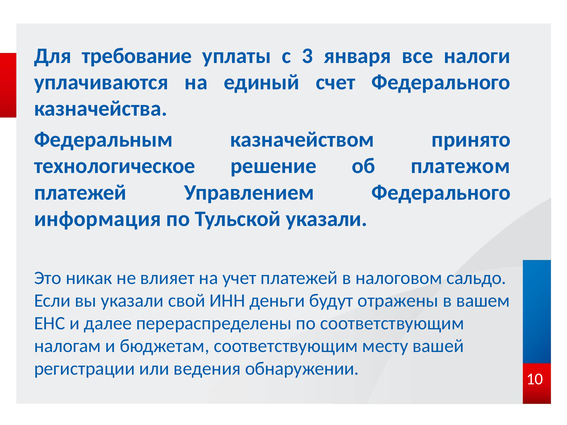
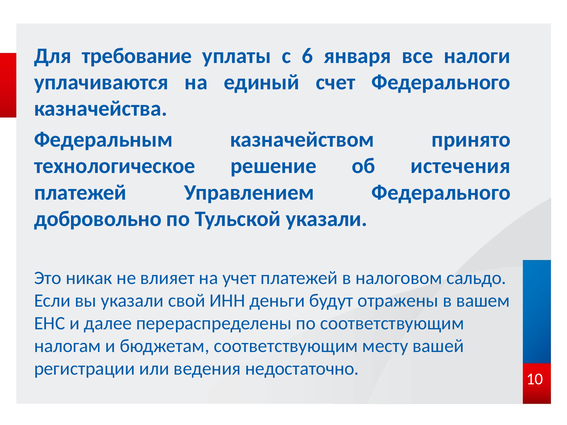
3: 3 -> 6
платежом: платежом -> истечения
информация: информация -> добровольно
обнаружении: обнаружении -> недостаточно
